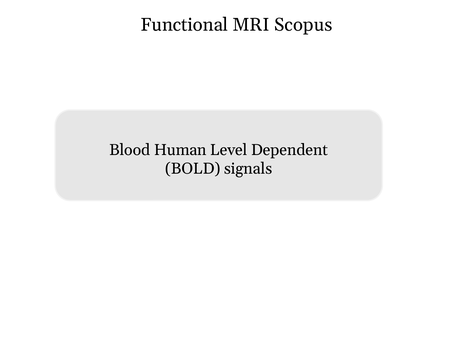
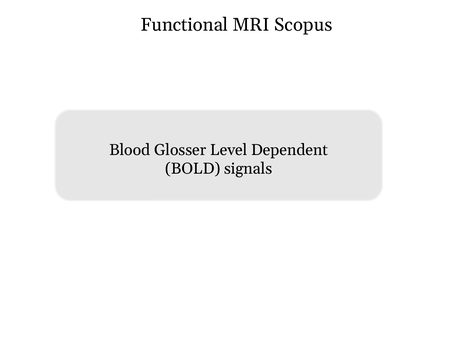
Human: Human -> Glosser
